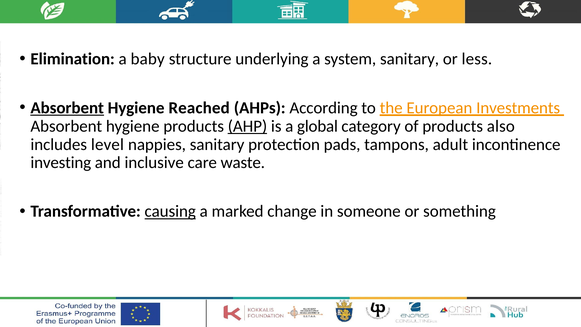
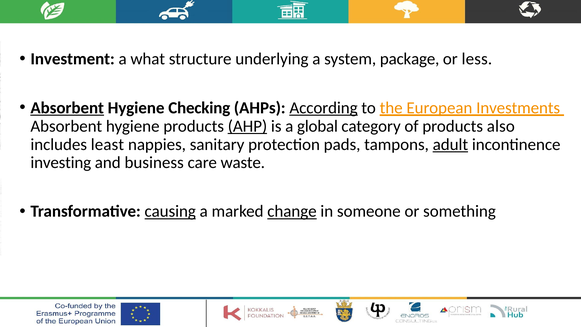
Elimination: Elimination -> Investment
baby: baby -> what
system sanitary: sanitary -> package
Reached: Reached -> Checking
According underline: none -> present
level: level -> least
adult underline: none -> present
inclusive: inclusive -> business
change underline: none -> present
